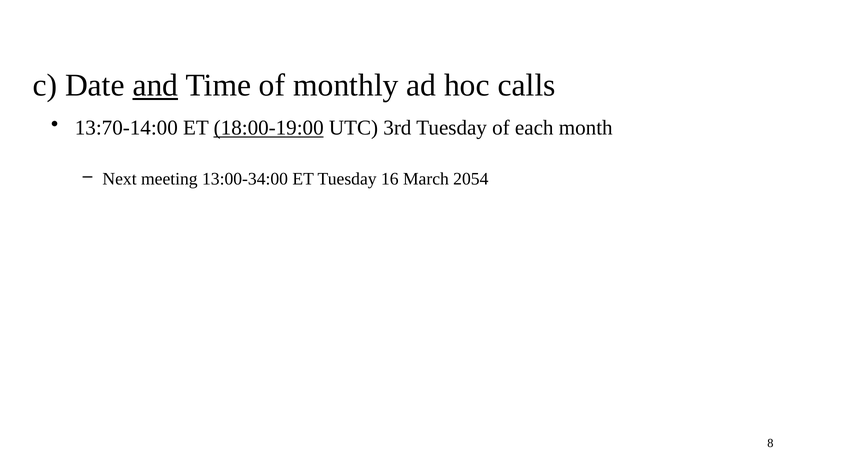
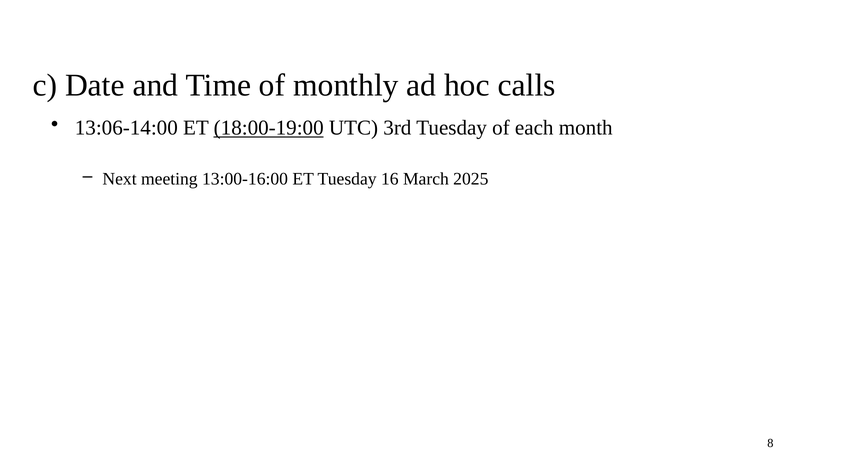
and underline: present -> none
13:70-14:00: 13:70-14:00 -> 13:06-14:00
13:00-34:00: 13:00-34:00 -> 13:00-16:00
2054: 2054 -> 2025
